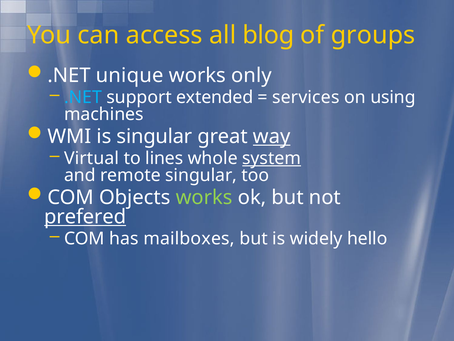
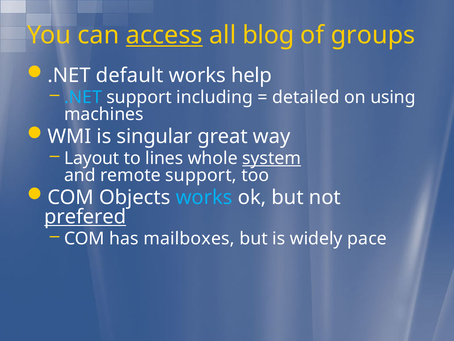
access underline: none -> present
unique: unique -> default
only: only -> help
extended: extended -> including
services: services -> detailed
way underline: present -> none
Virtual: Virtual -> Layout
remote singular: singular -> support
works at (204, 197) colour: light green -> light blue
hello: hello -> pace
